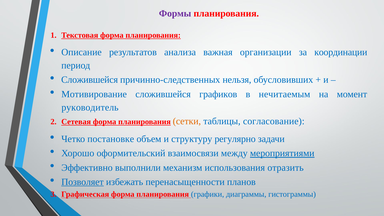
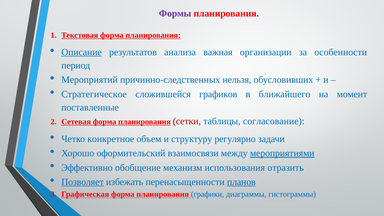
Описание underline: none -> present
координации: координации -> особенности
Сложившейся at (90, 80): Сложившейся -> Мероприятий
Мотивирование: Мотивирование -> Стратегическое
нечитаемым: нечитаемым -> ближайшего
руководитель: руководитель -> поставленные
сетки colour: orange -> red
постановке: постановке -> конкретное
выполнили: выполнили -> обобщение
планов underline: none -> present
